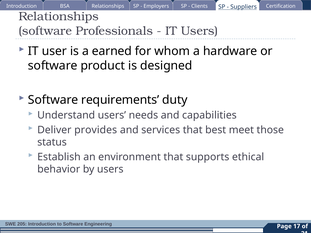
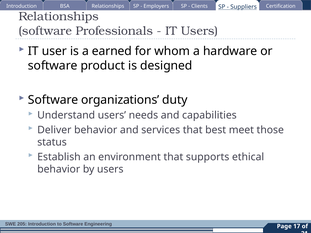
requirements: requirements -> organizations
Deliver provides: provides -> behavior
